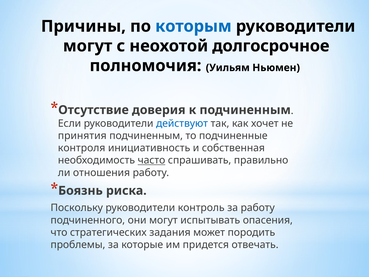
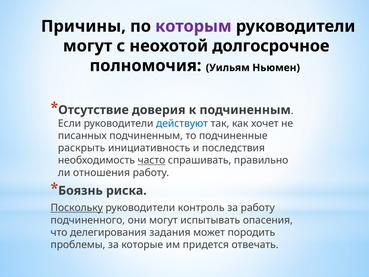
которым colour: blue -> purple
принятия: принятия -> писанных
контроля: контроля -> раскрыть
собственная: собственная -> последствия
Поскольку underline: none -> present
стратегических: стратегических -> делегирования
